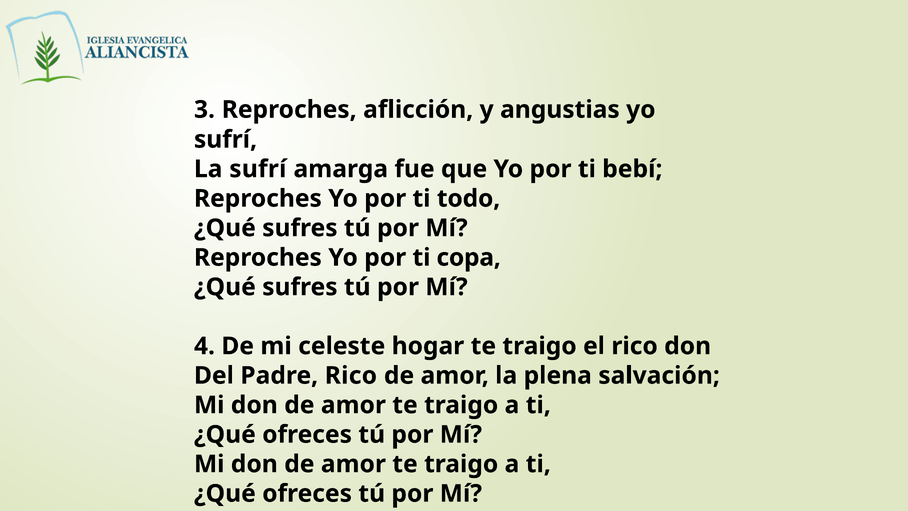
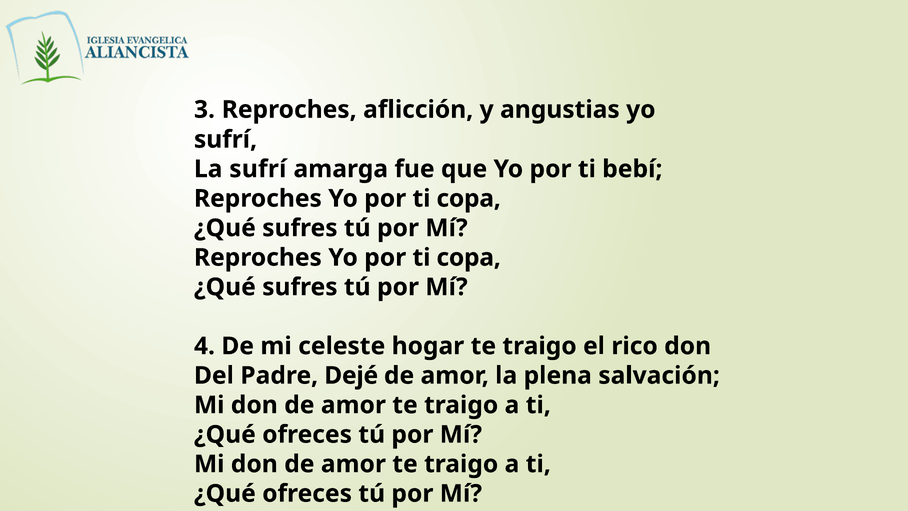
todo at (469, 198): todo -> copa
Padre Rico: Rico -> Dejé
